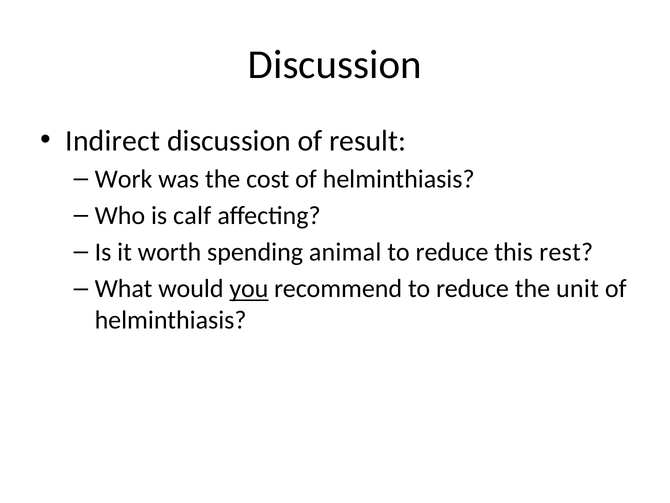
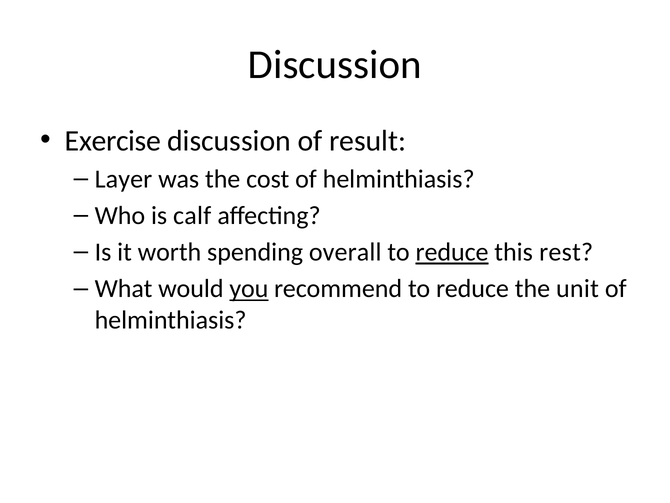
Indirect: Indirect -> Exercise
Work: Work -> Layer
animal: animal -> overall
reduce at (452, 252) underline: none -> present
